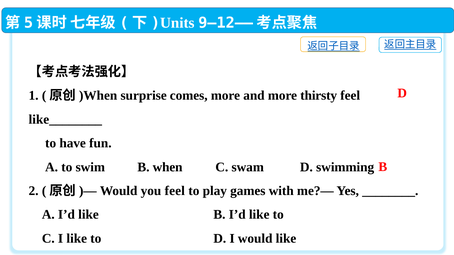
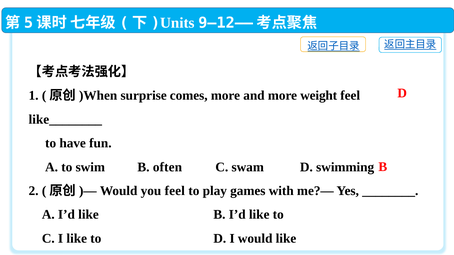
thirsty: thirsty -> weight
when: when -> often
